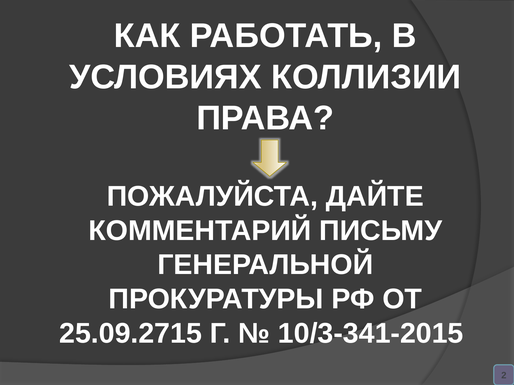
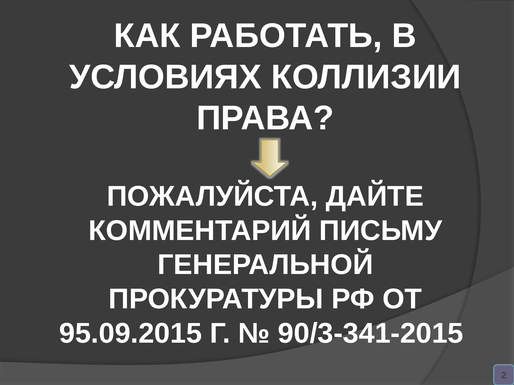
25.09.2715: 25.09.2715 -> 95.09.2015
10/3-341-2015: 10/3-341-2015 -> 90/3-341-2015
